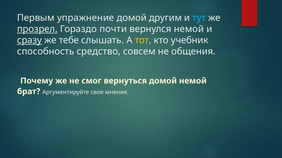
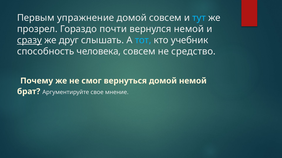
домой другим: другим -> совсем
прозрел underline: present -> none
тебе: тебе -> друг
тот colour: yellow -> light blue
средство: средство -> человека
общения: общения -> средство
